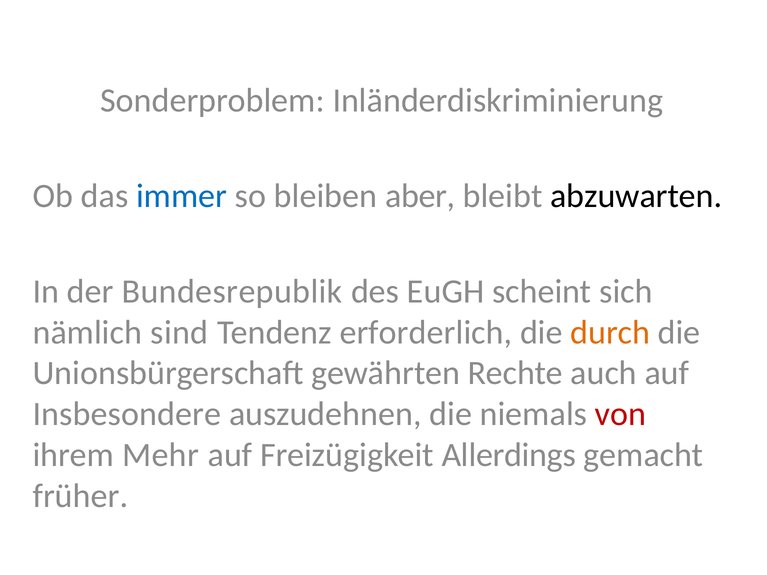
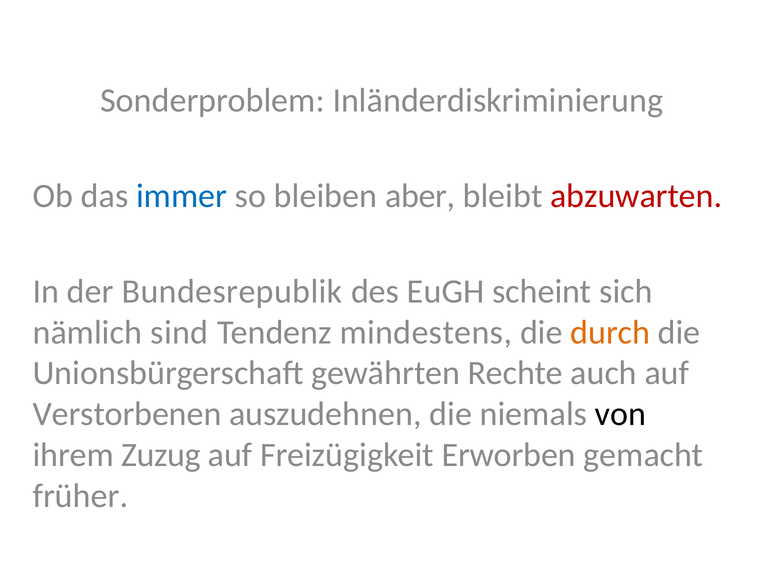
abzuwarten colour: black -> red
erforderlich: erforderlich -> mindestens
Insbesondere: Insbesondere -> Verstorbenen
von colour: red -> black
Mehr: Mehr -> Zuzug
Allerdings: Allerdings -> Erworben
